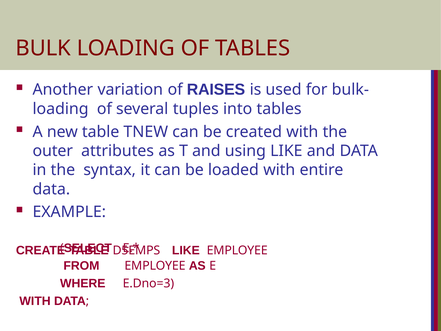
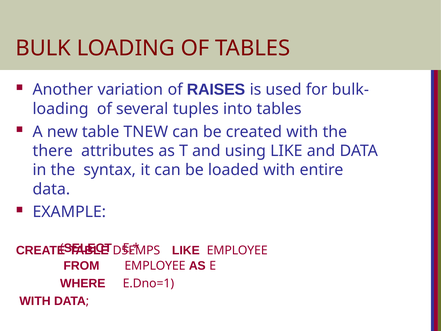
outer: outer -> there
E.Dno=3: E.Dno=3 -> E.Dno=1
